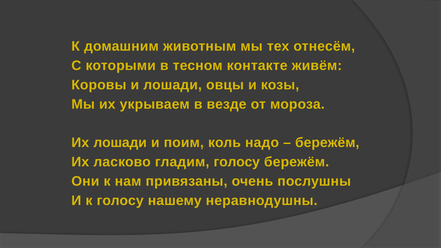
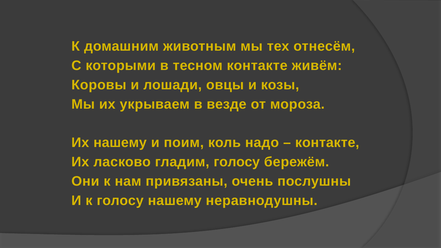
Их лошади: лошади -> нашему
бережём at (327, 143): бережём -> контакте
